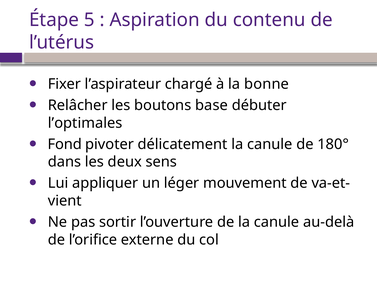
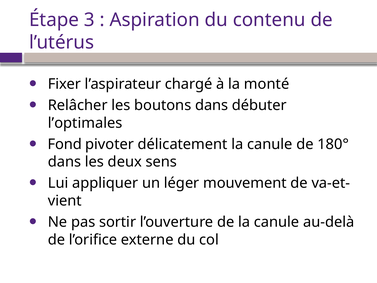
5: 5 -> 3
bonne: bonne -> monté
boutons base: base -> dans
